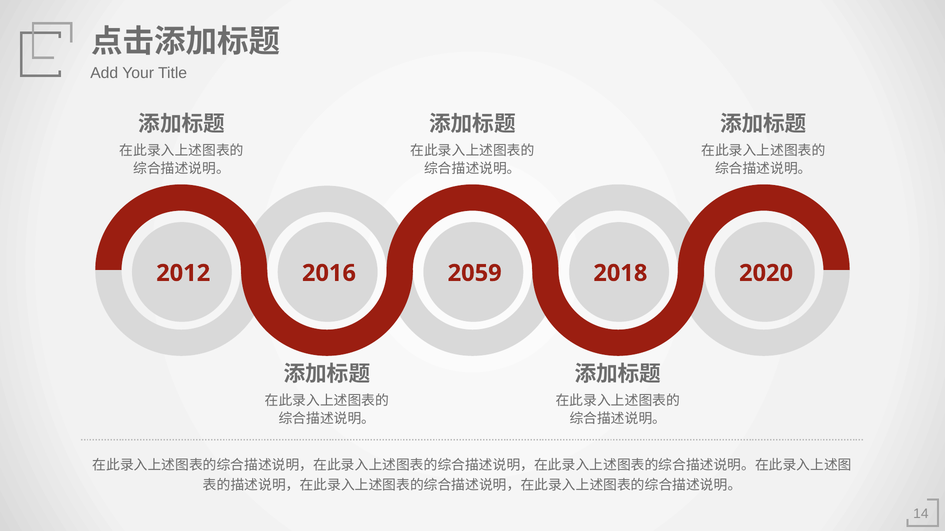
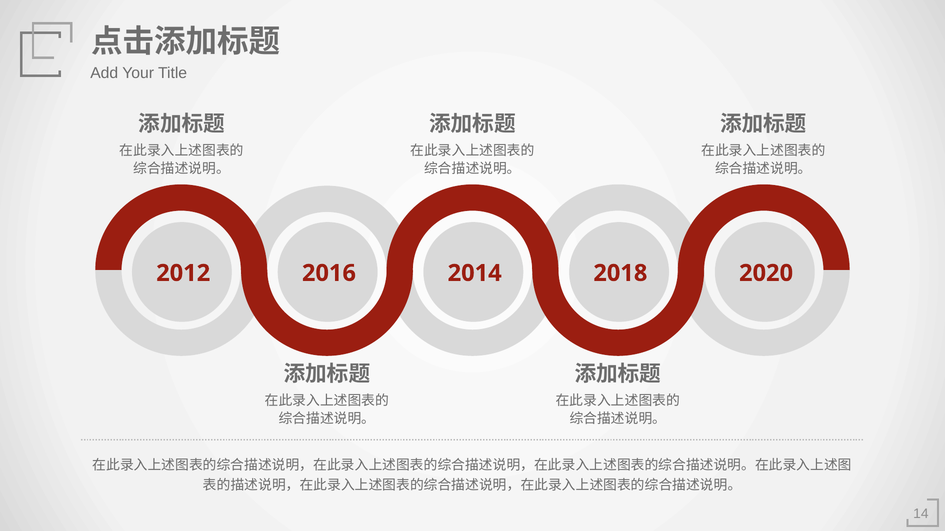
2059: 2059 -> 2014
